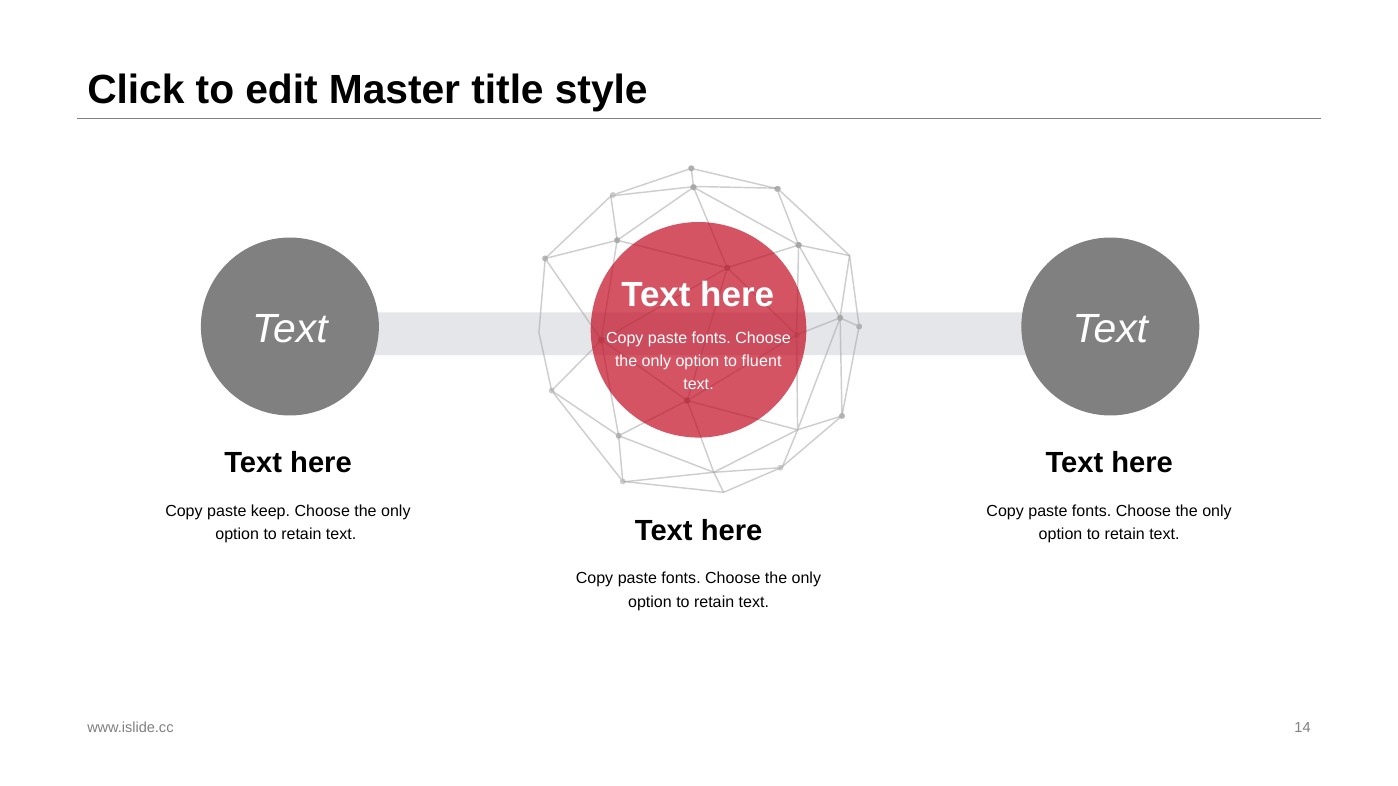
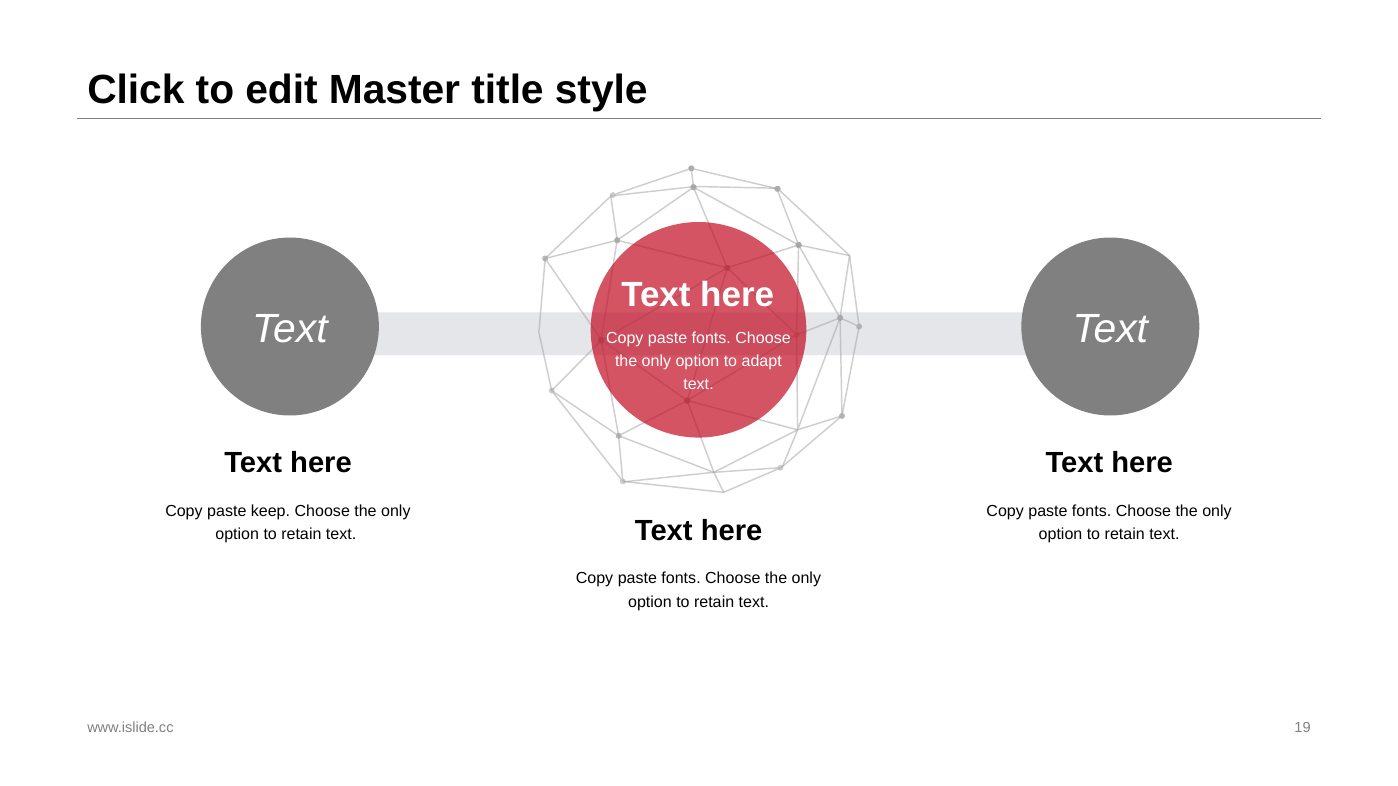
fluent: fluent -> adapt
14: 14 -> 19
